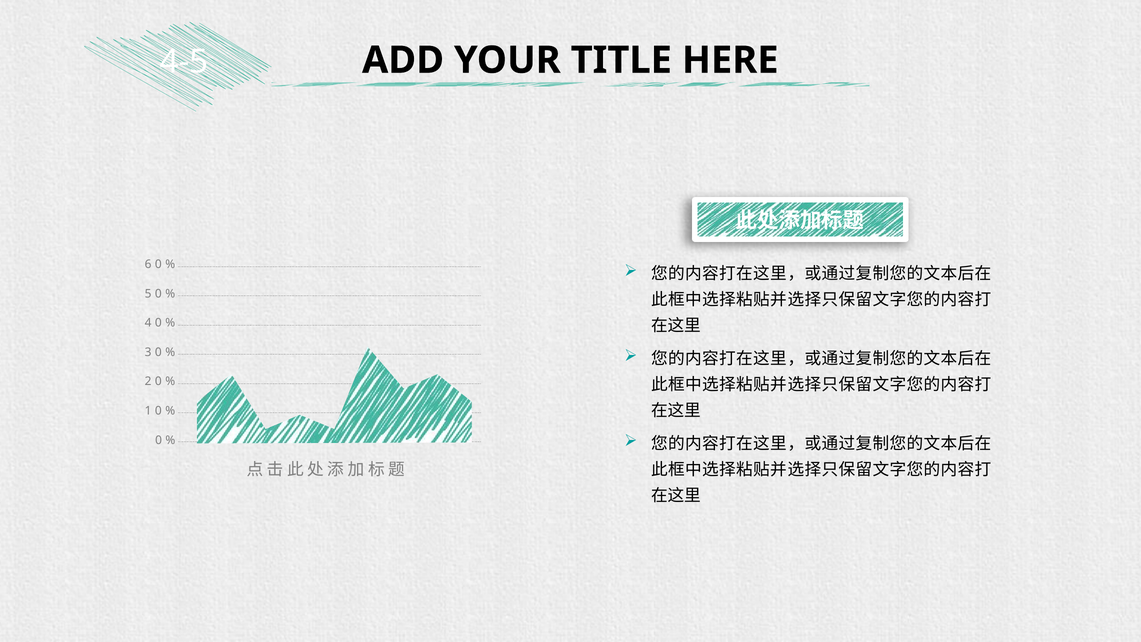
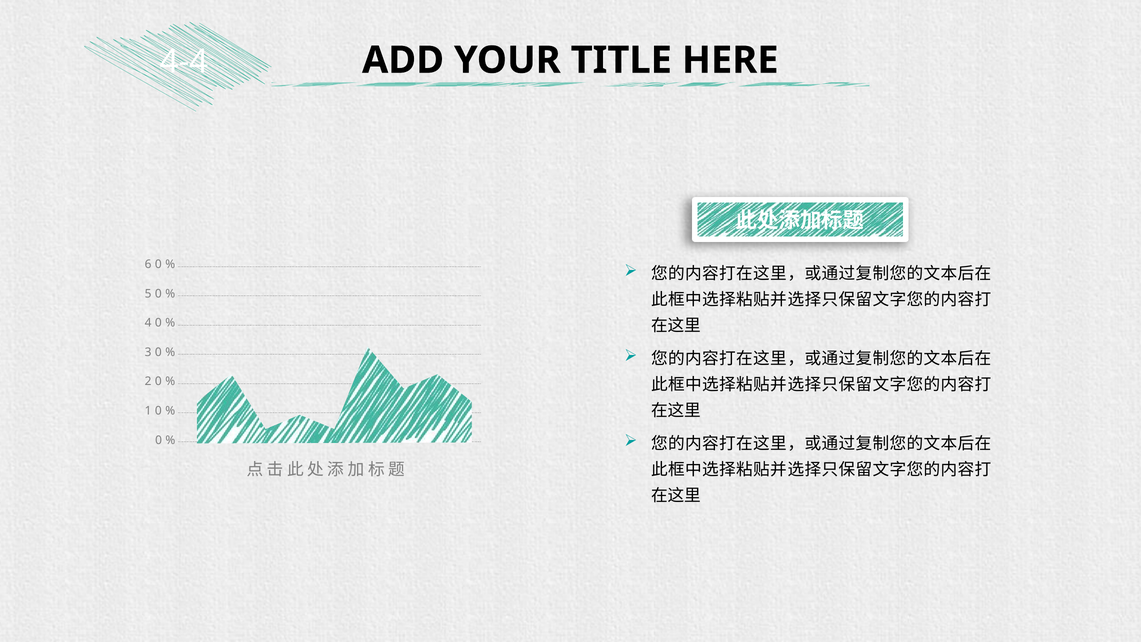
4-5: 4-5 -> 4-4
